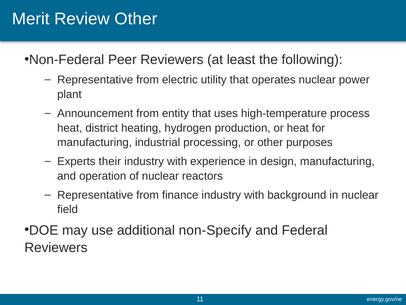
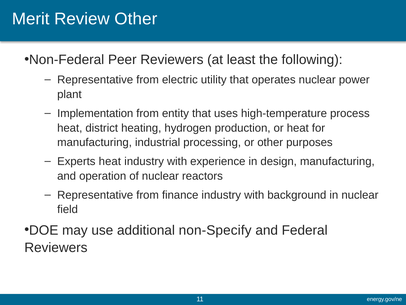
Announcement: Announcement -> Implementation
Experts their: their -> heat
